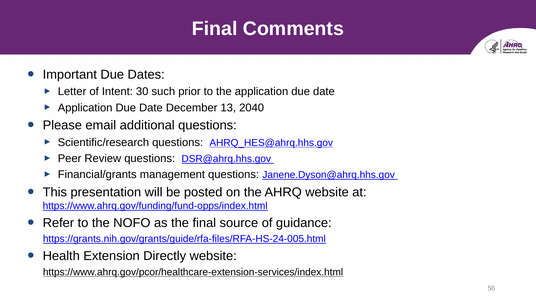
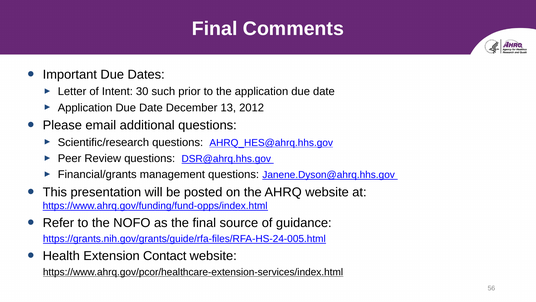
2040: 2040 -> 2012
Directly: Directly -> Contact
